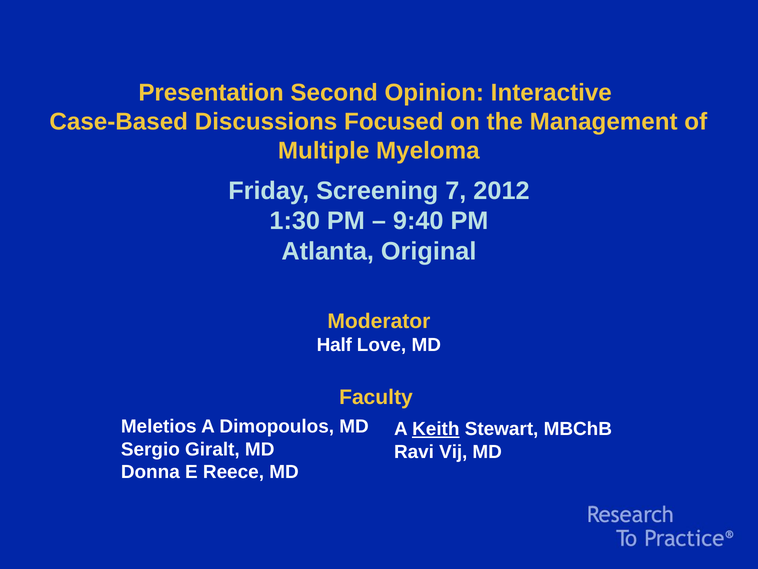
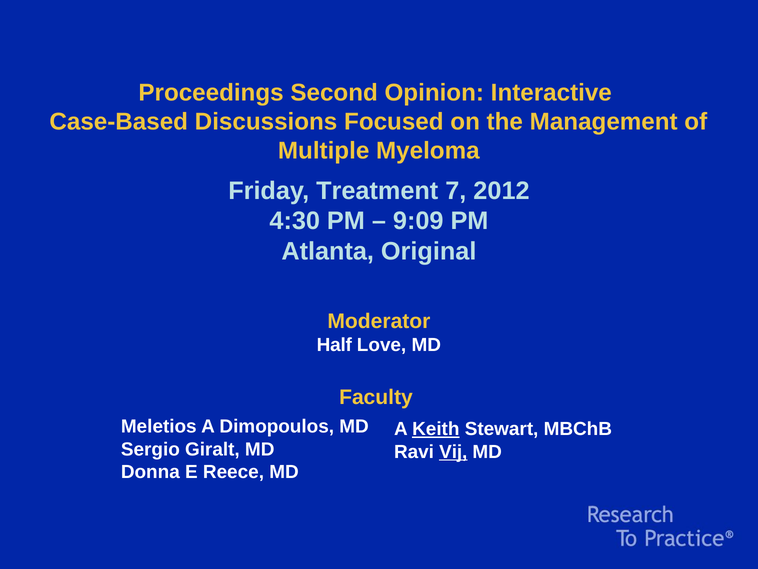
Presentation: Presentation -> Proceedings
Screening: Screening -> Treatment
1:30: 1:30 -> 4:30
9:40: 9:40 -> 9:09
Vij underline: none -> present
